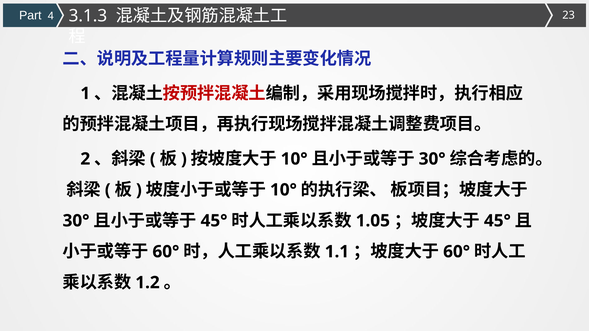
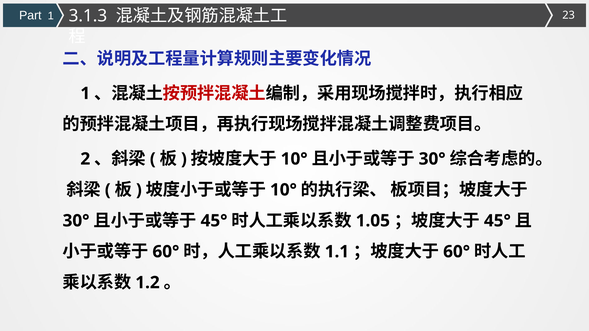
Part 4: 4 -> 1
